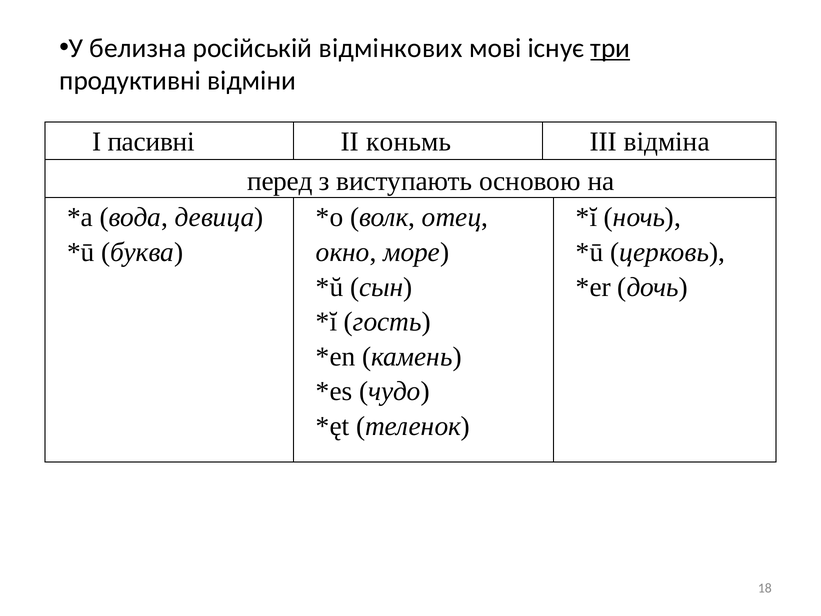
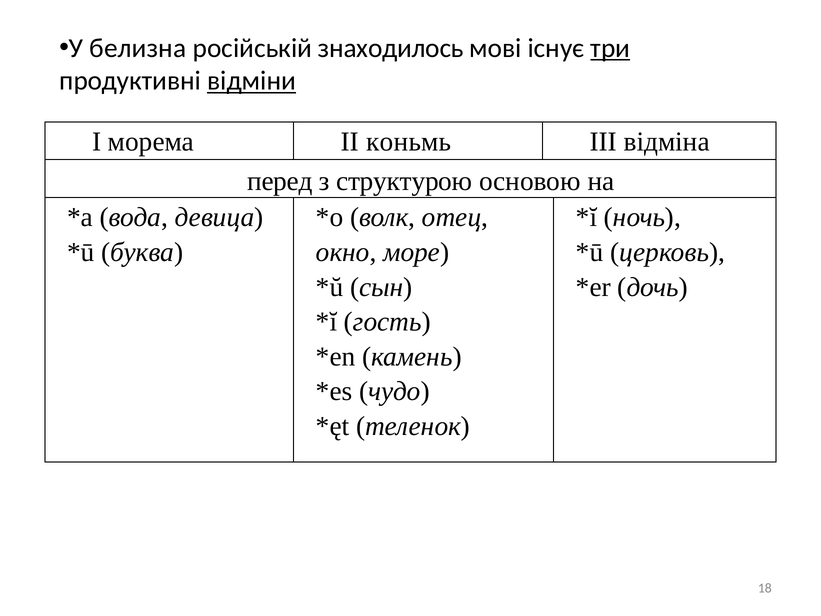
відмінкових: відмінкових -> знаходилось
відміни underline: none -> present
пасивні: пасивні -> морема
виступають: виступають -> структурою
